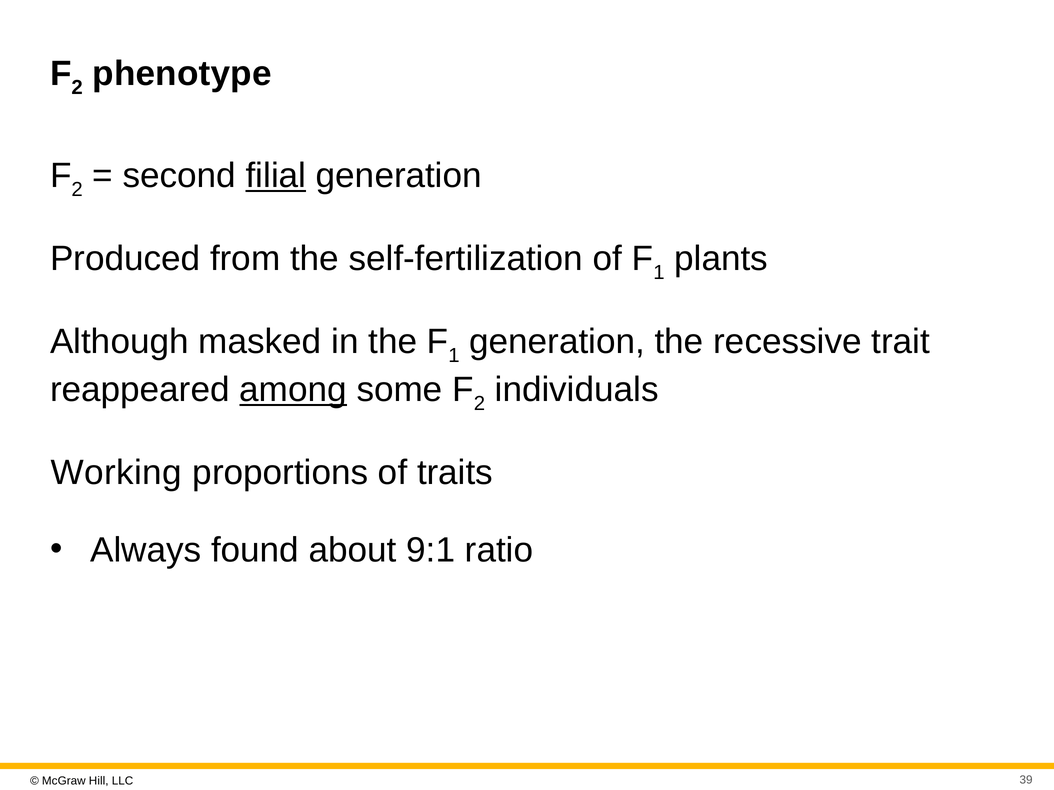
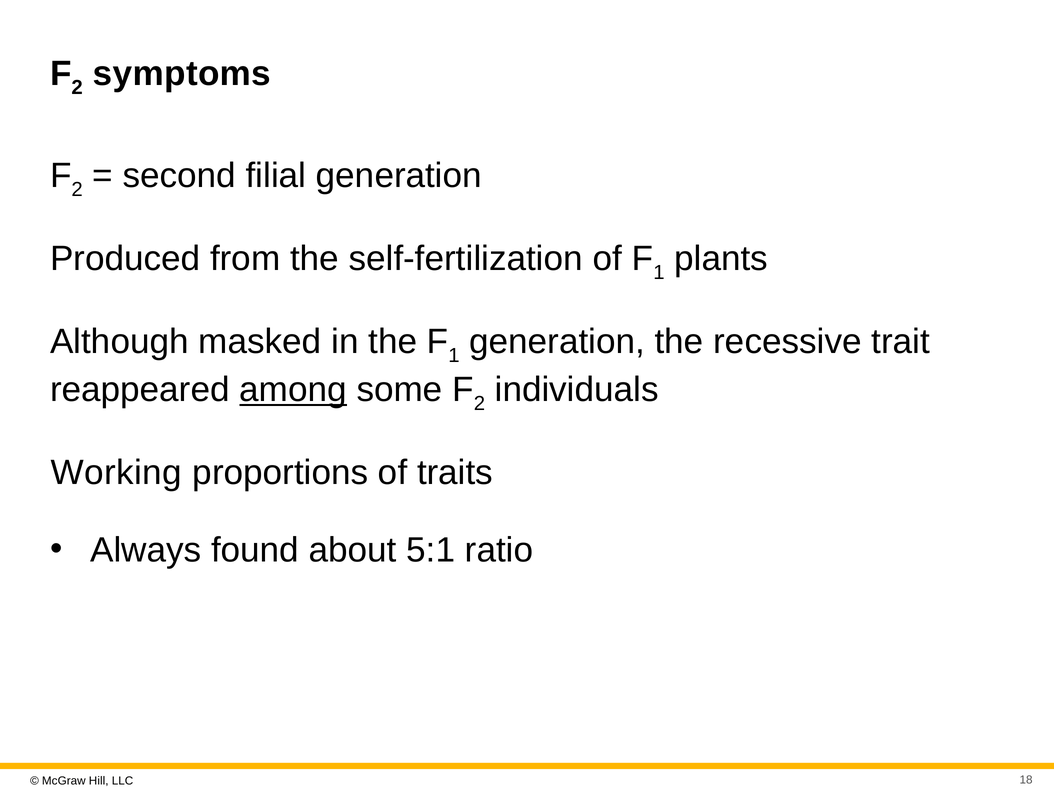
phenotype: phenotype -> symptoms
filial underline: present -> none
9:1: 9:1 -> 5:1
39: 39 -> 18
